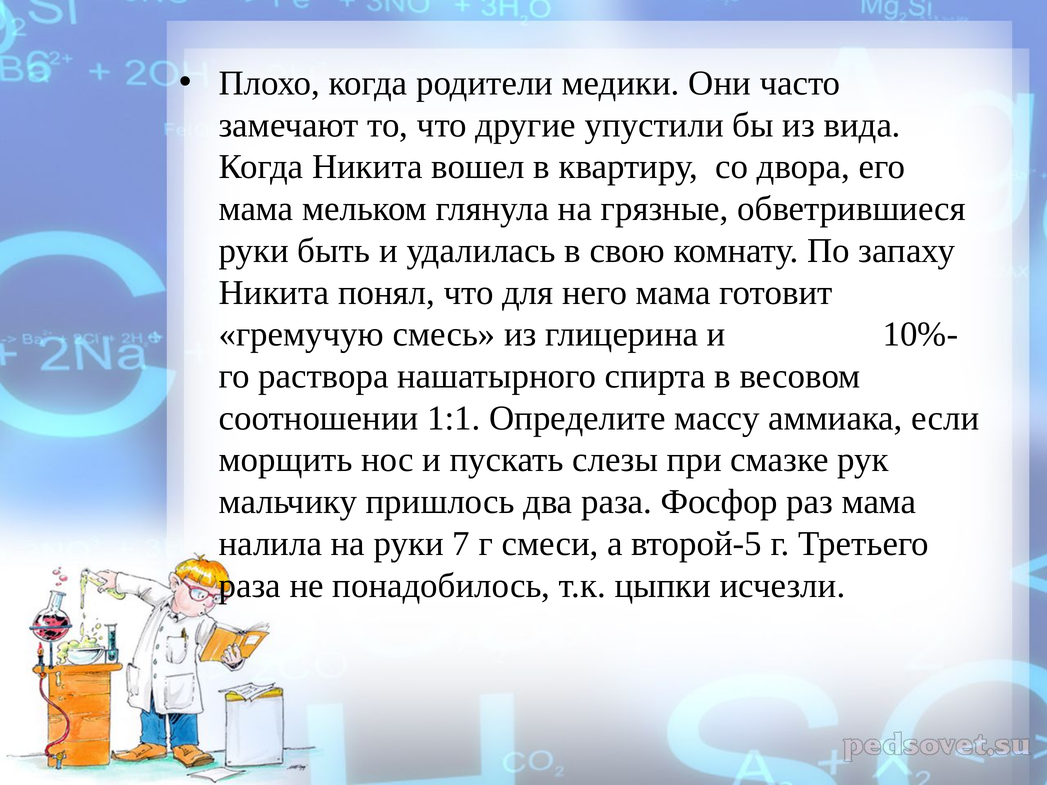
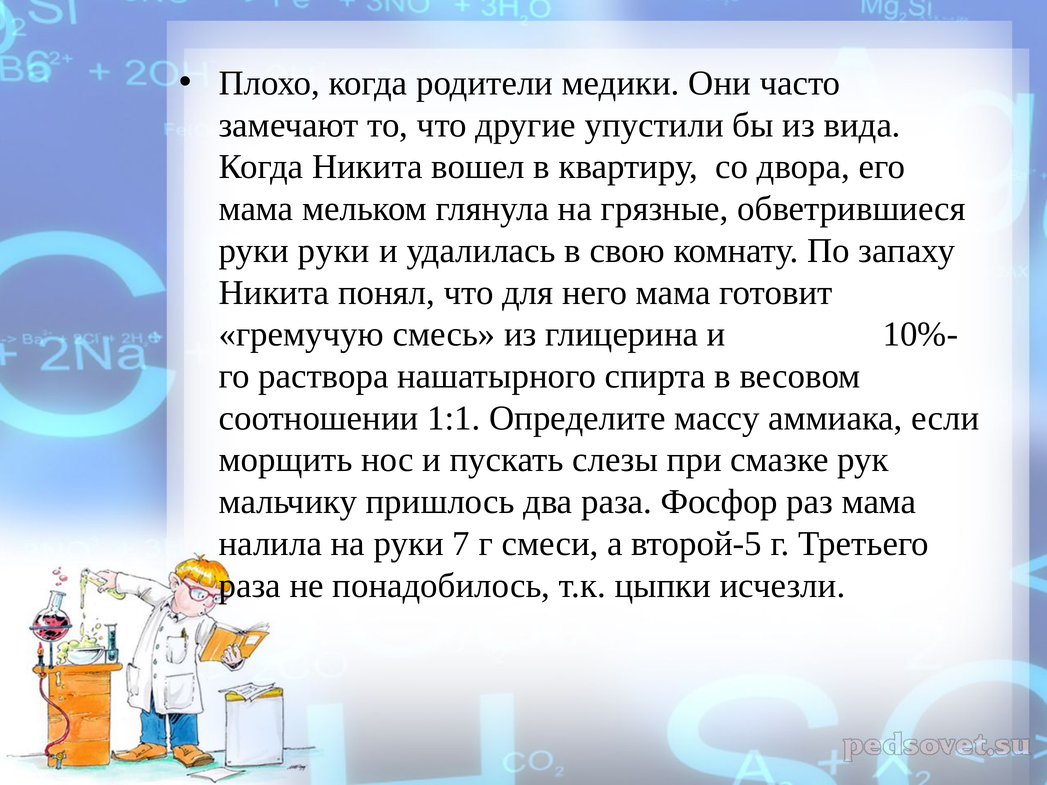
руки быть: быть -> руки
